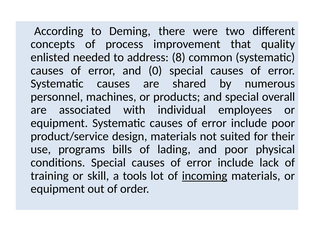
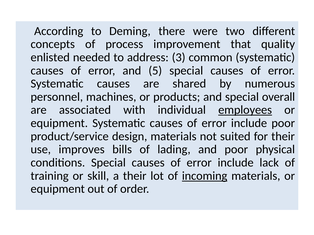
8: 8 -> 3
0: 0 -> 5
employees underline: none -> present
programs: programs -> improves
a tools: tools -> their
